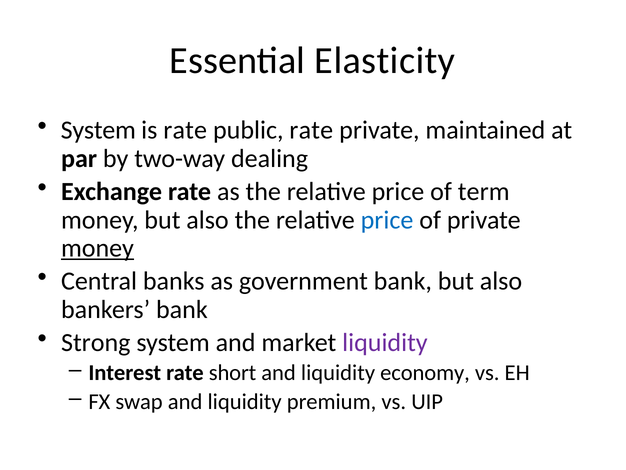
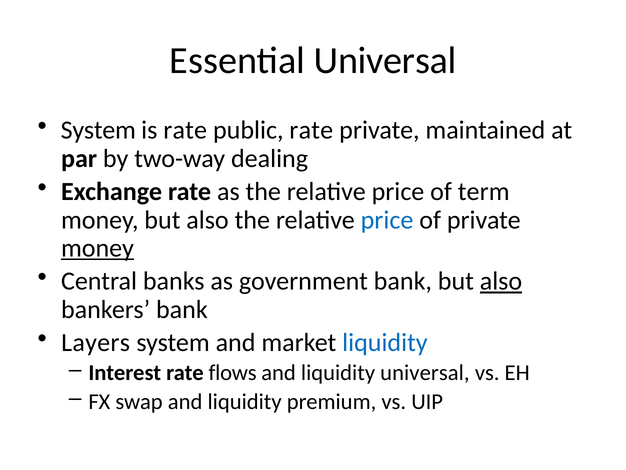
Essential Elasticity: Elasticity -> Universal
also at (501, 281) underline: none -> present
Strong: Strong -> Layers
liquidity at (385, 342) colour: purple -> blue
short: short -> flows
liquidity economy: economy -> universal
